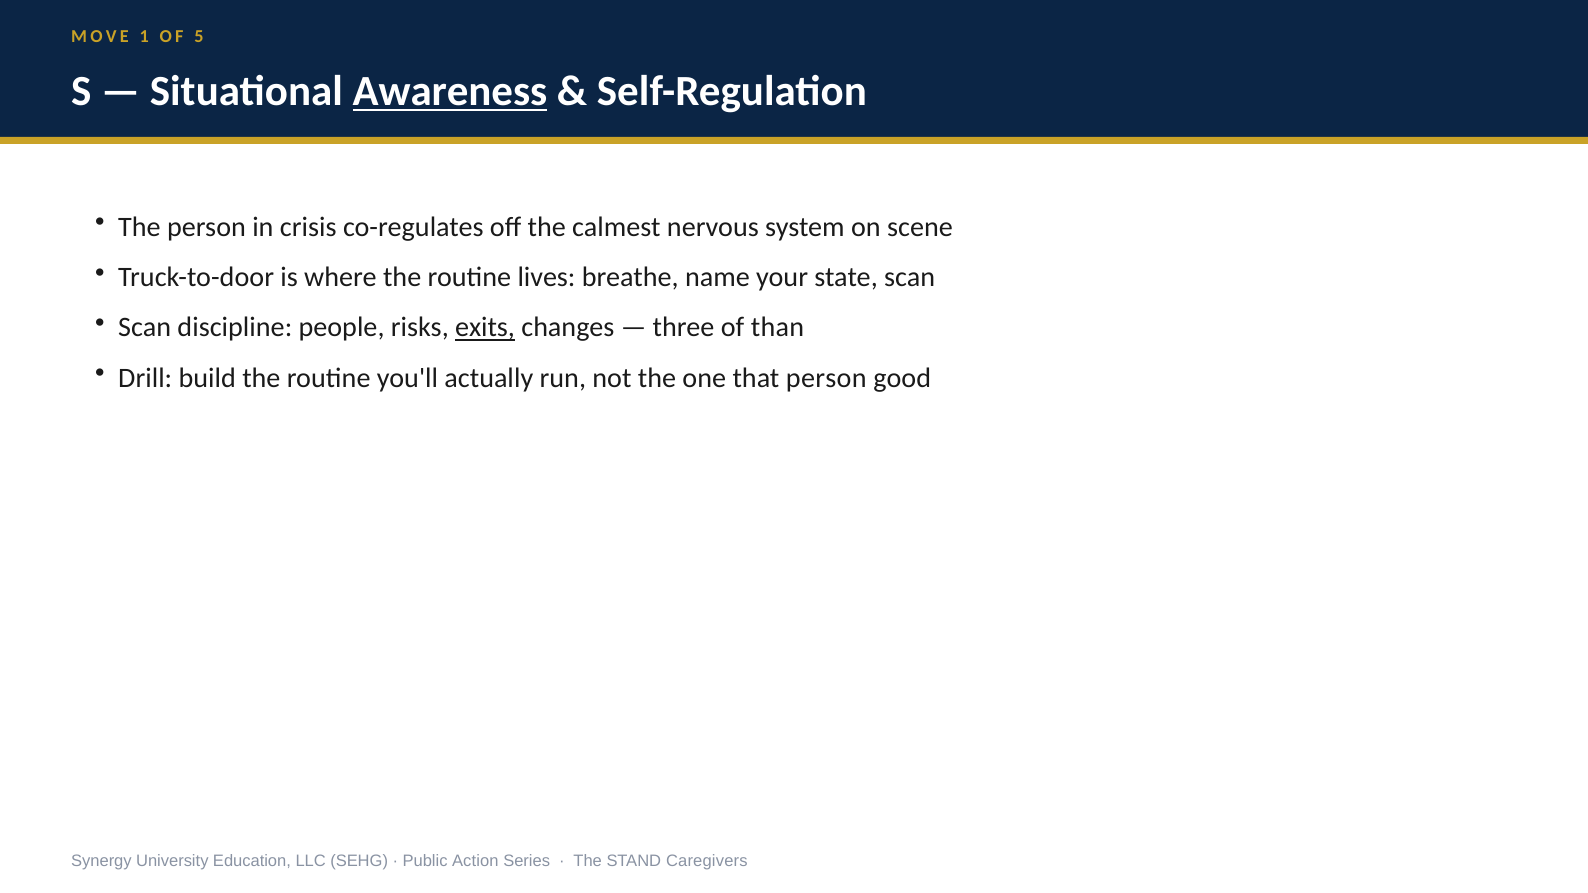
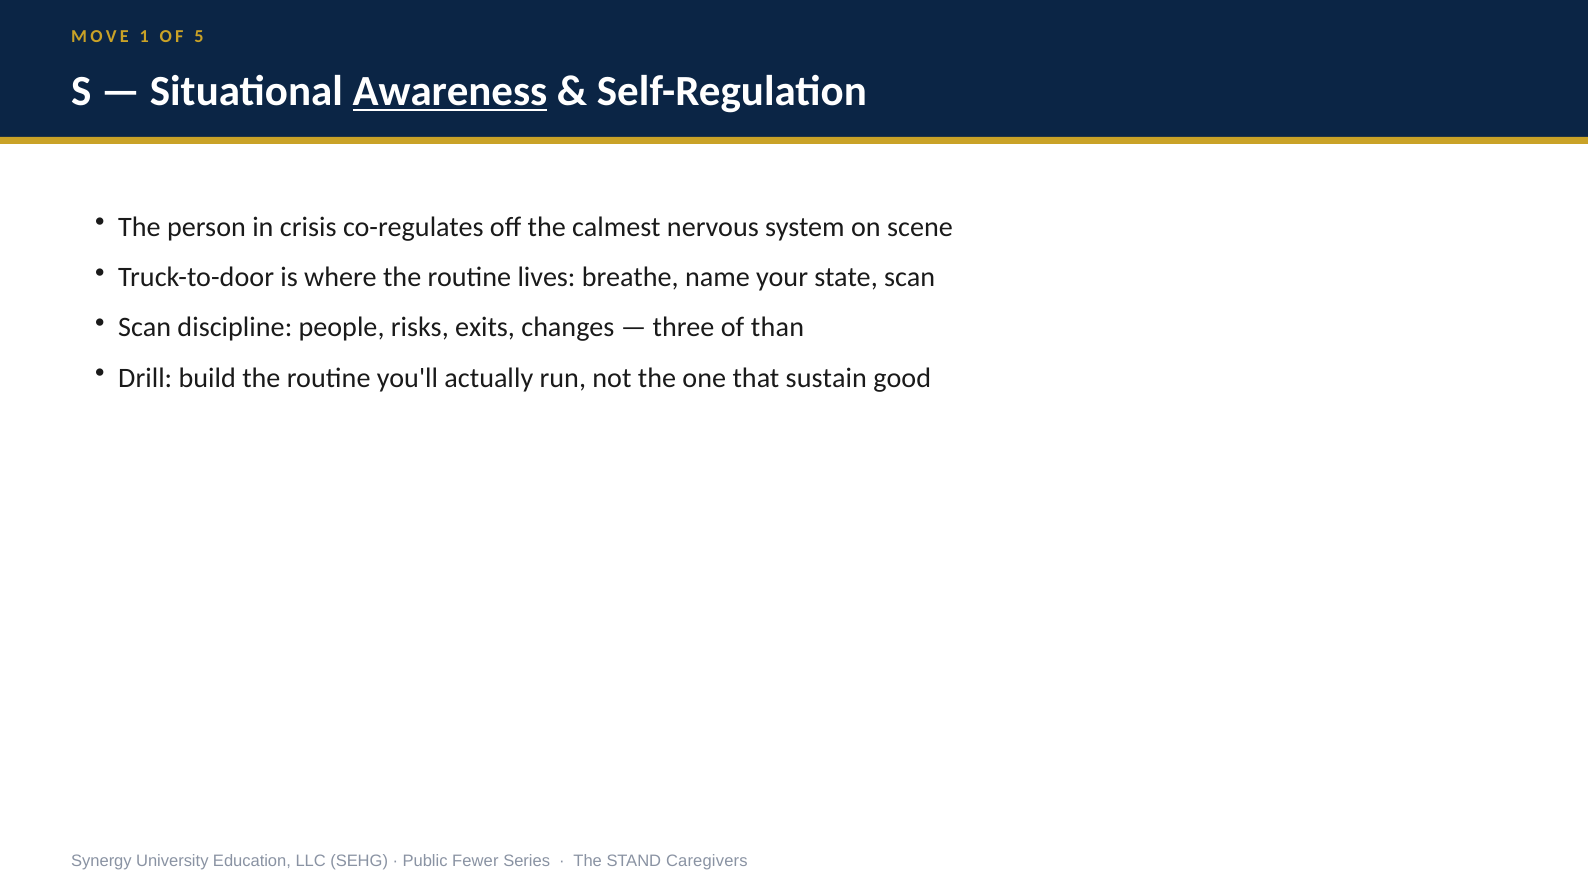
exits underline: present -> none
that person: person -> sustain
Action: Action -> Fewer
